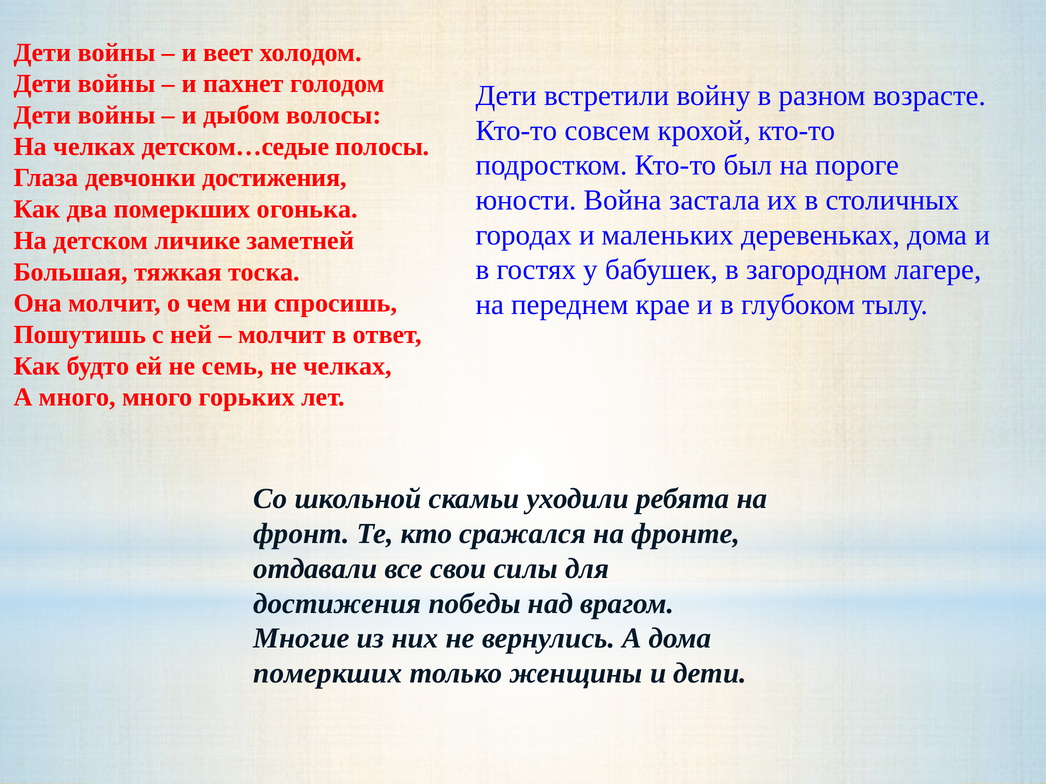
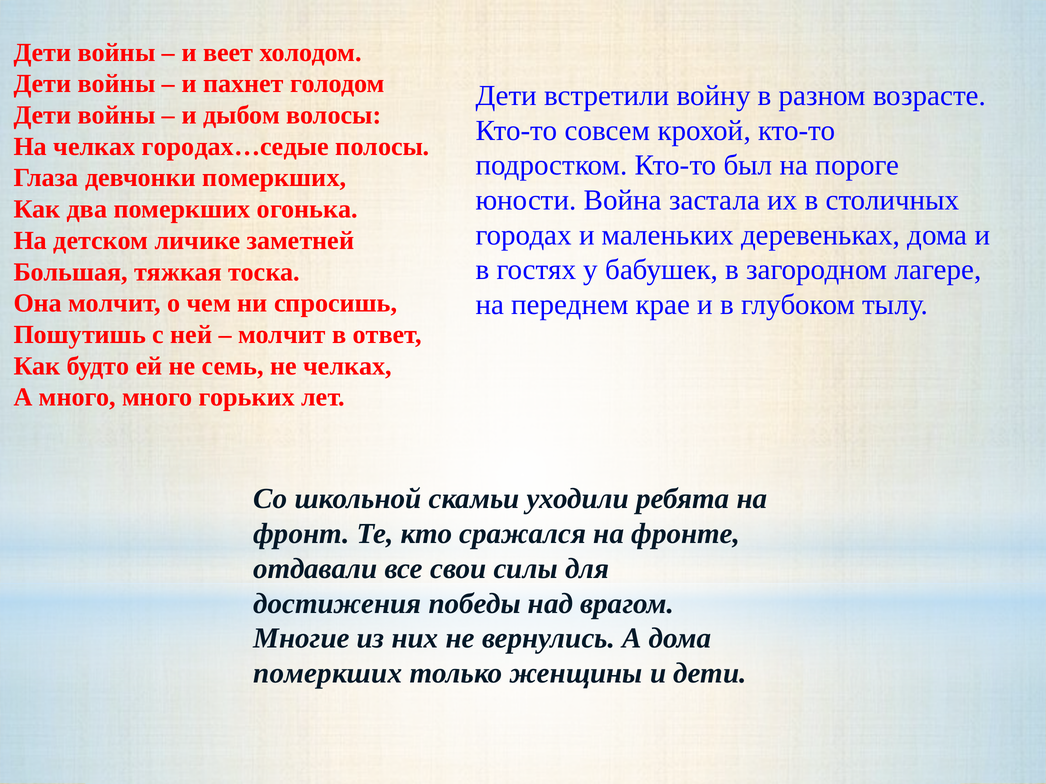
детском…седые: детском…седые -> городах…седые
девчонки достижения: достижения -> померкших
